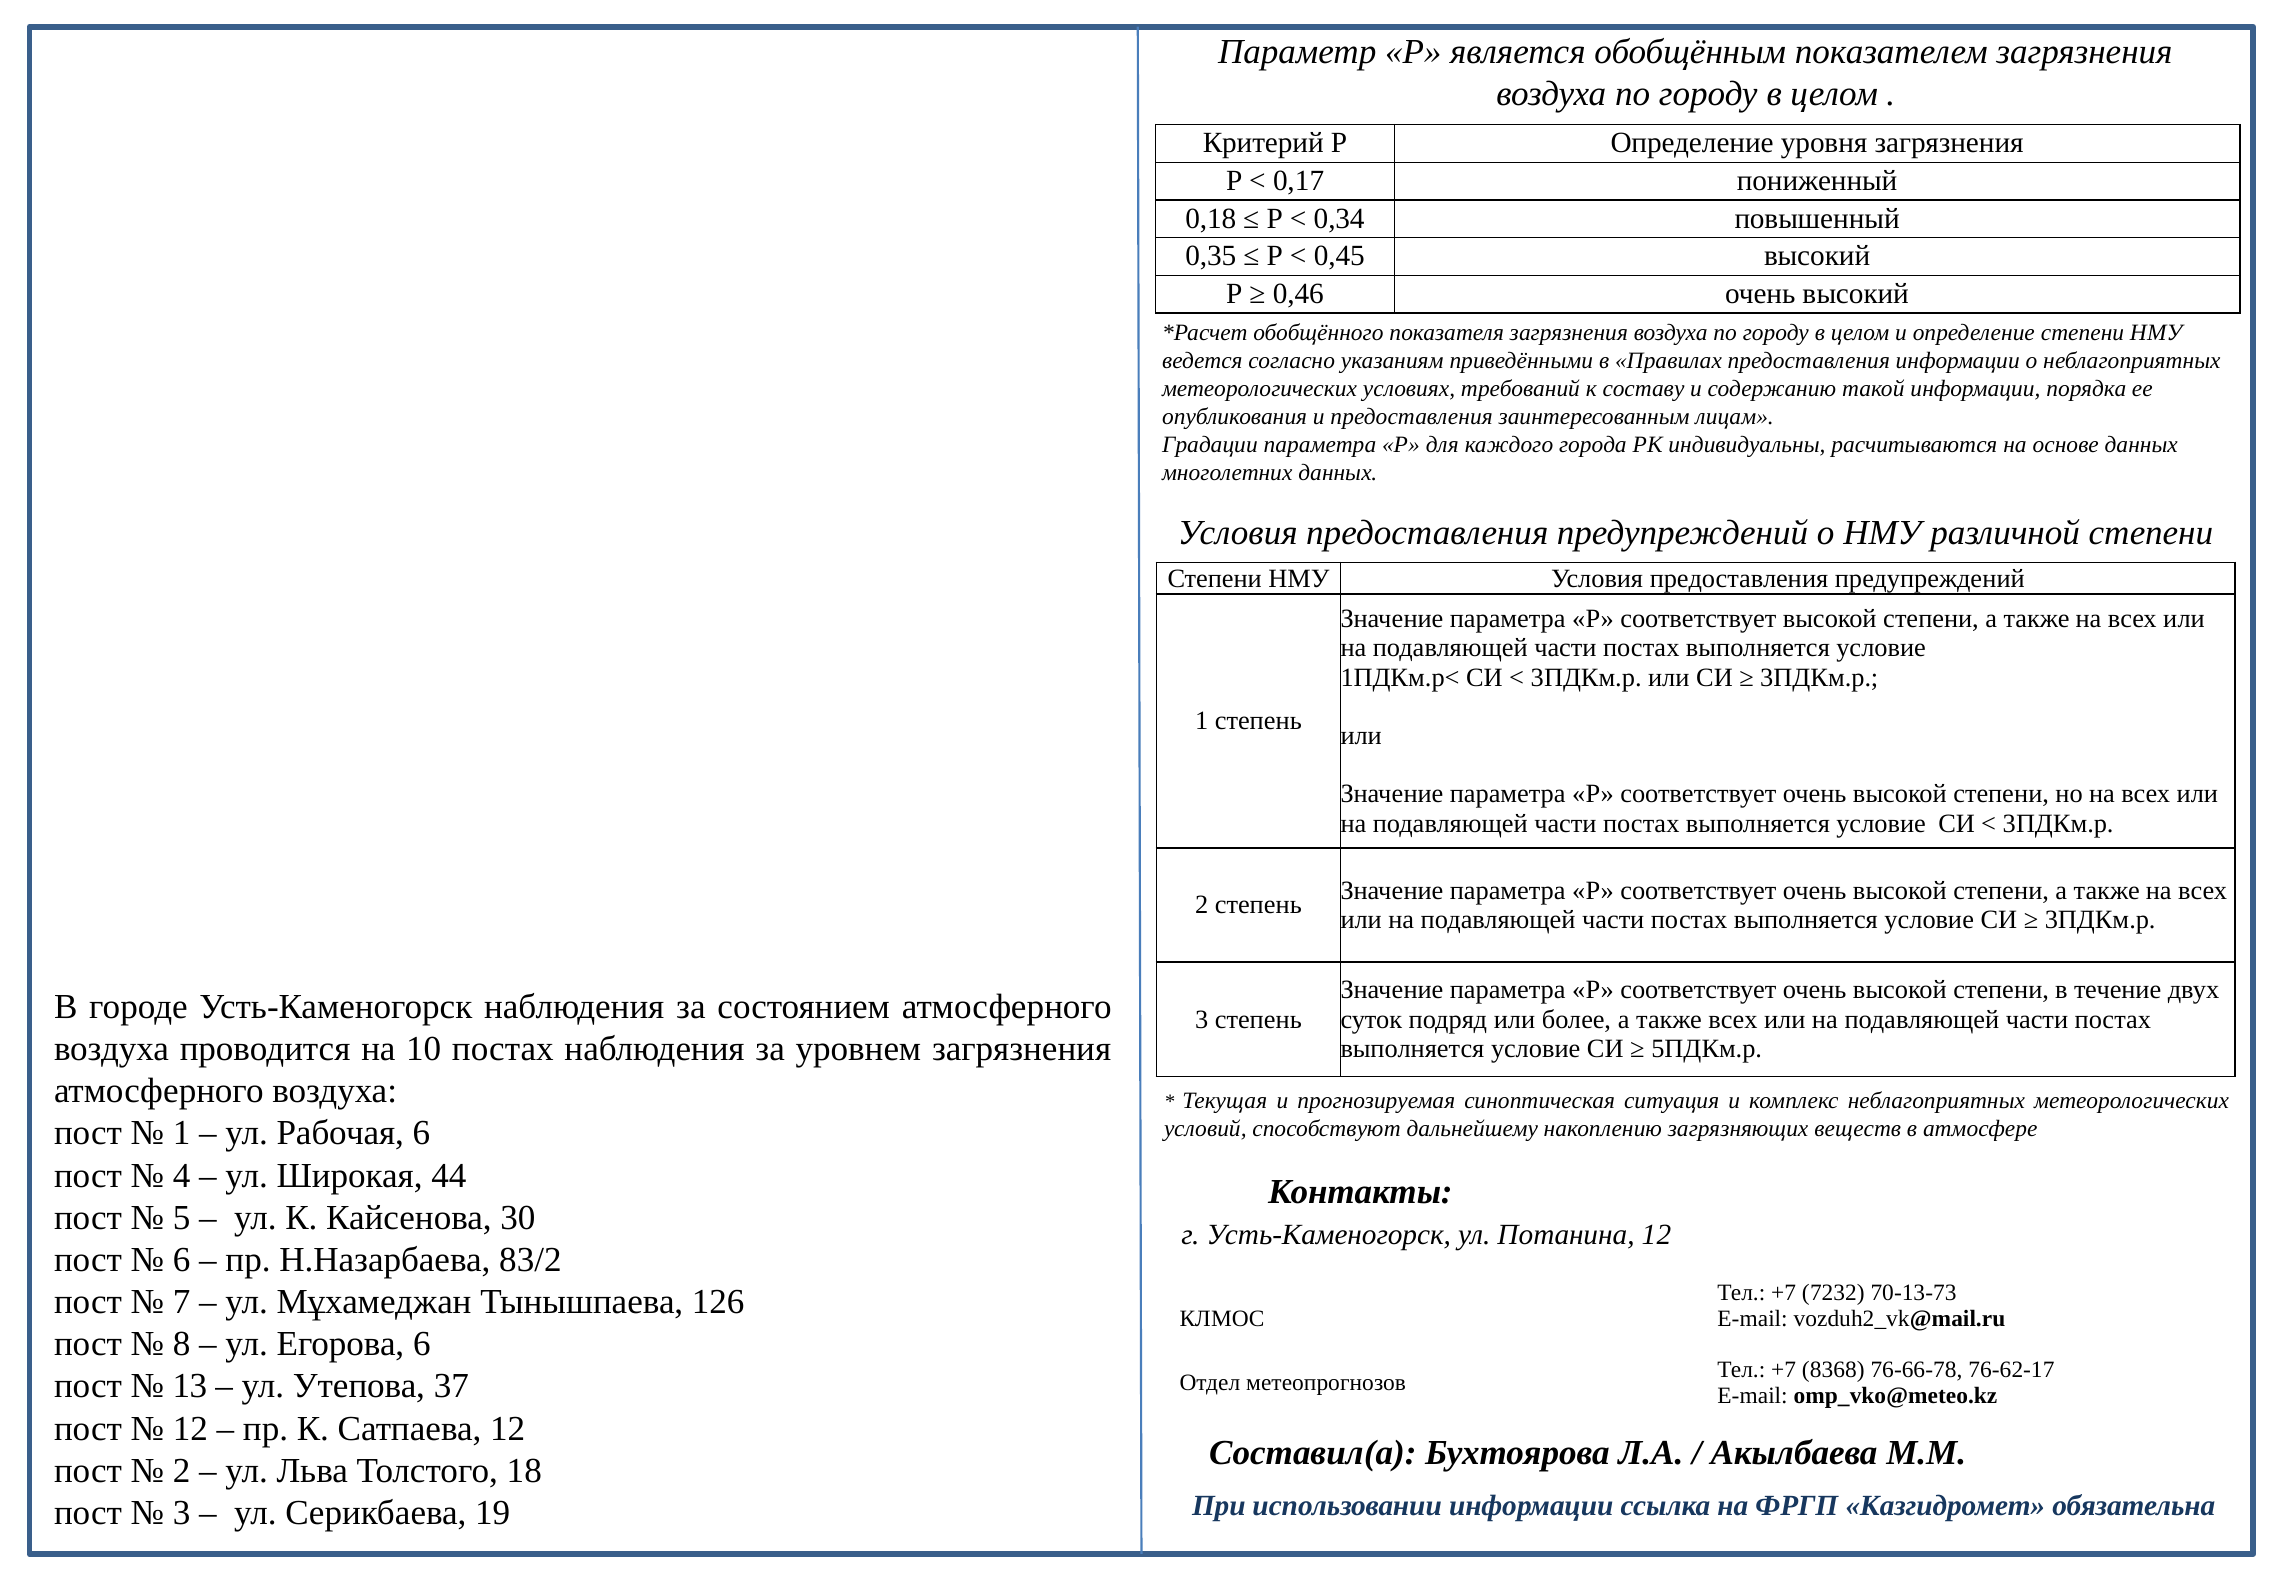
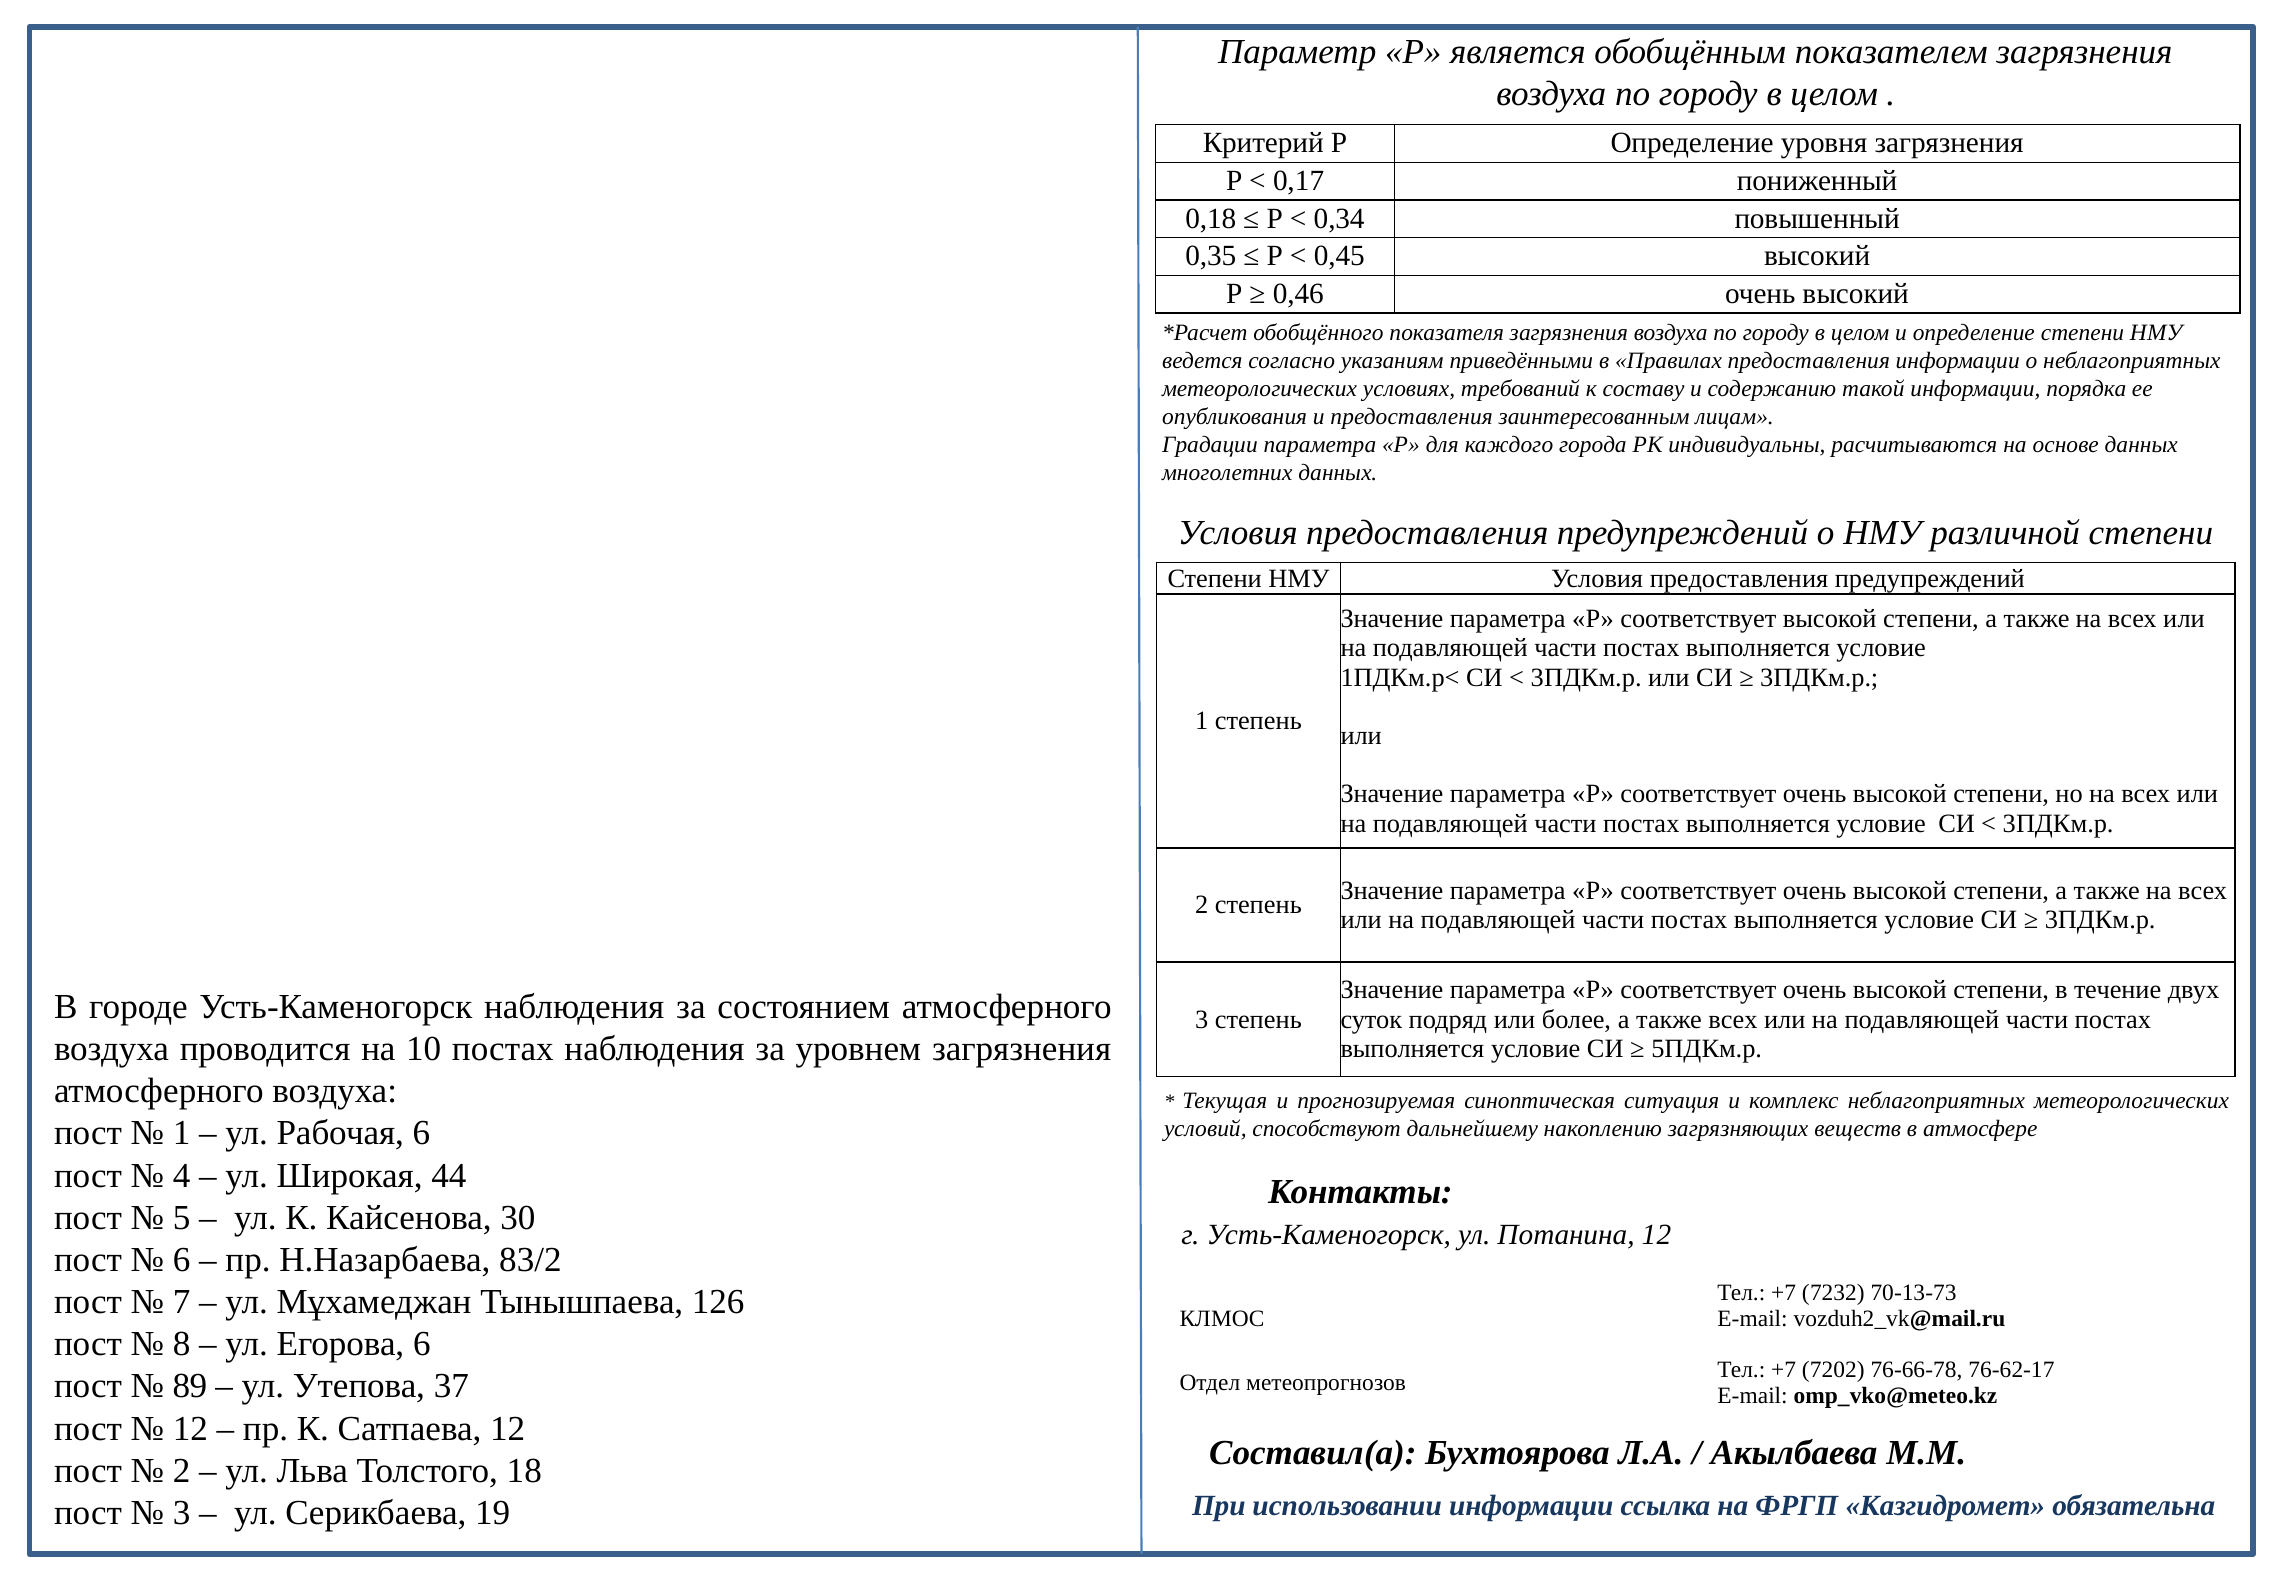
8368: 8368 -> 7202
13: 13 -> 89
